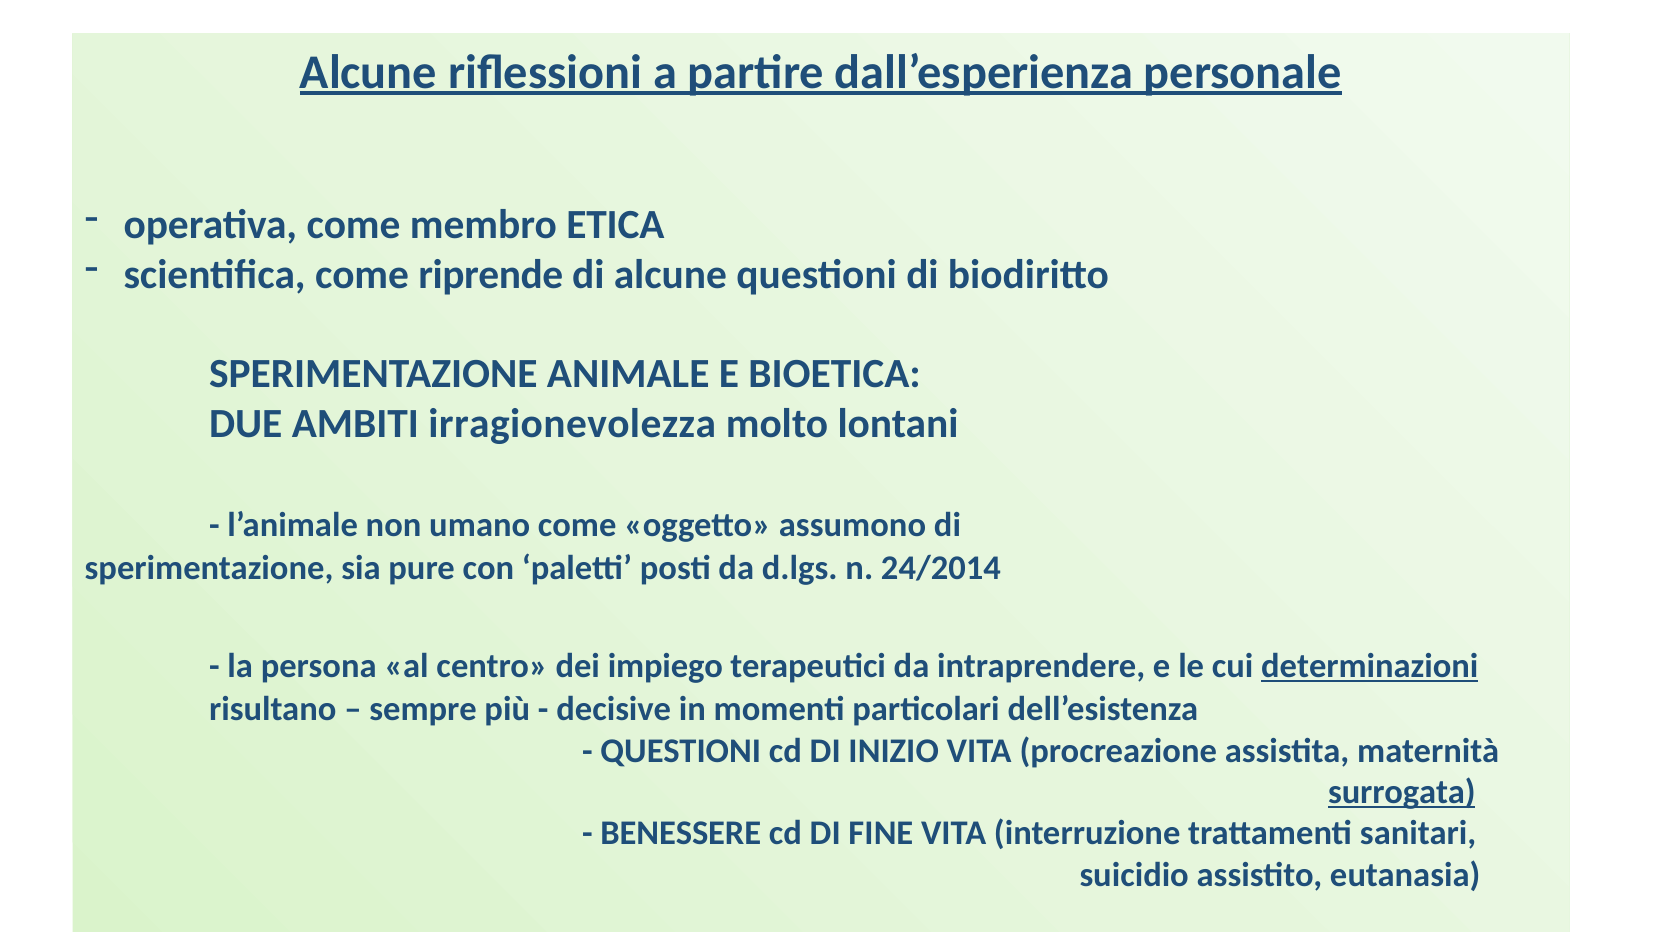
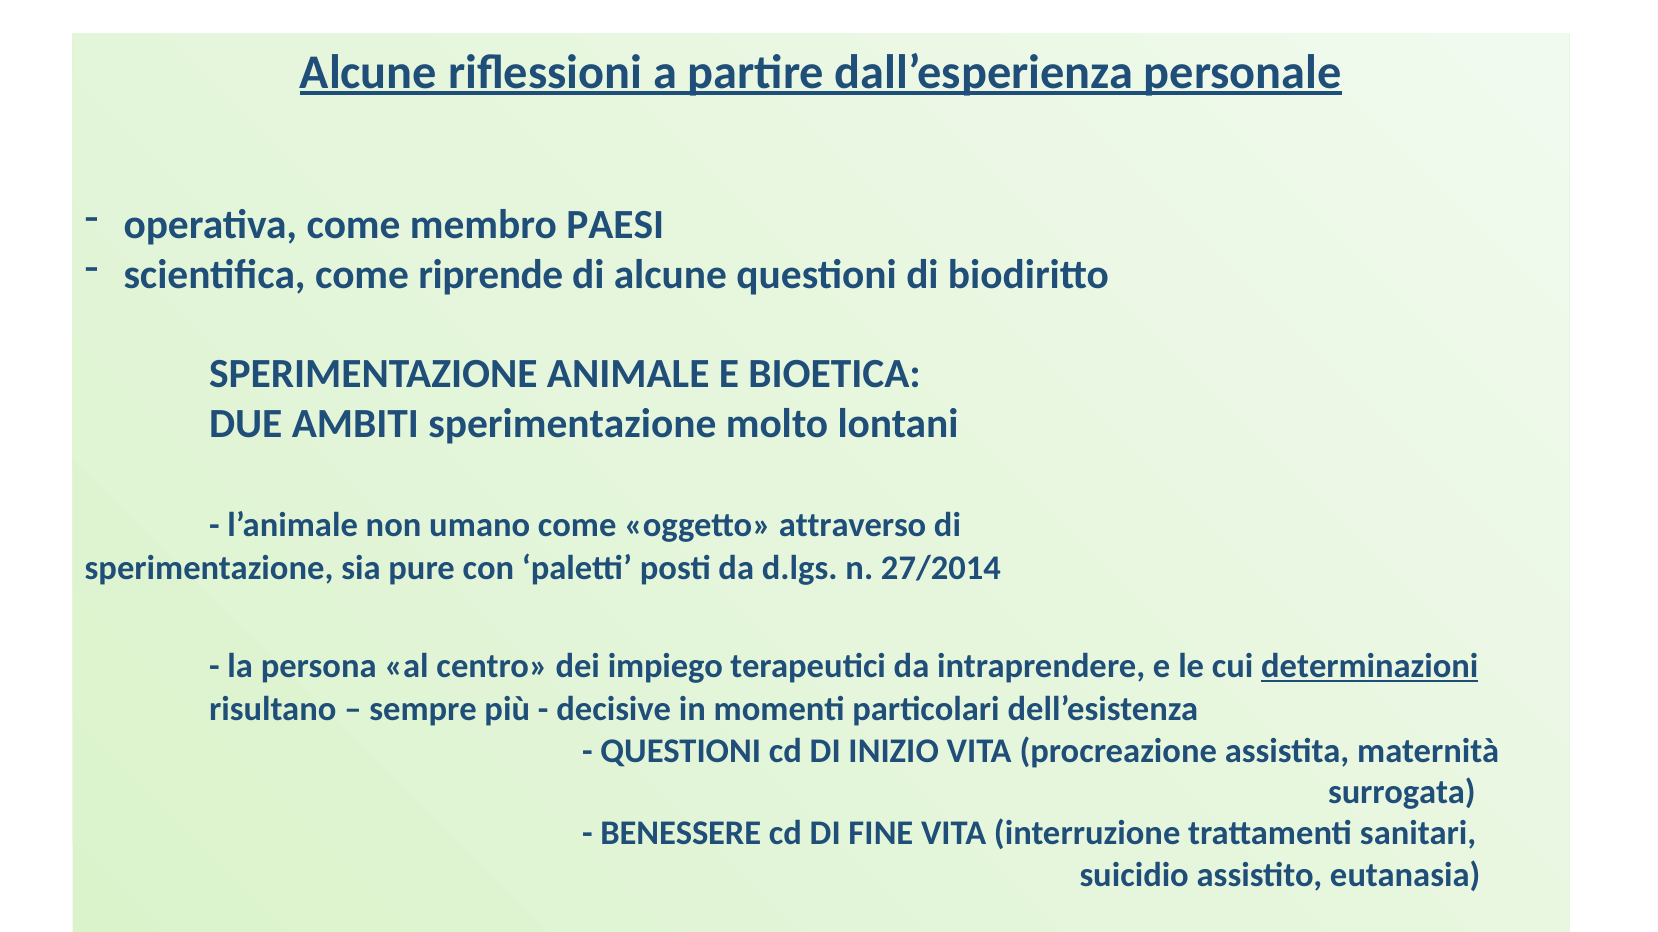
ETICA: ETICA -> PAESI
AMBITI irragionevolezza: irragionevolezza -> sperimentazione
assumono: assumono -> attraverso
24/2014: 24/2014 -> 27/2014
surrogata underline: present -> none
